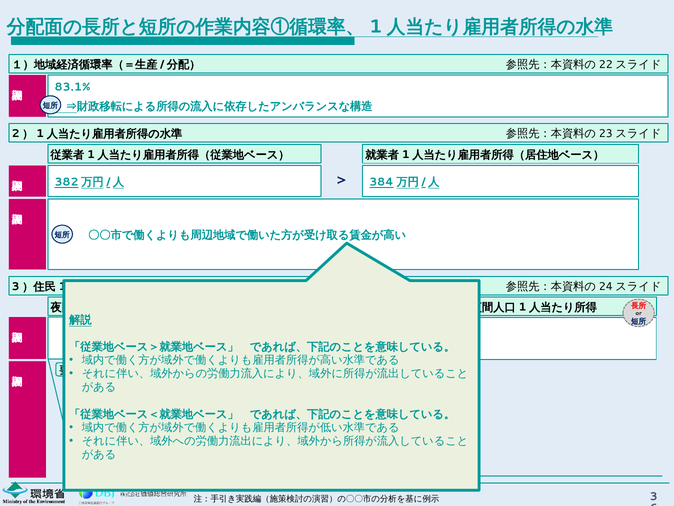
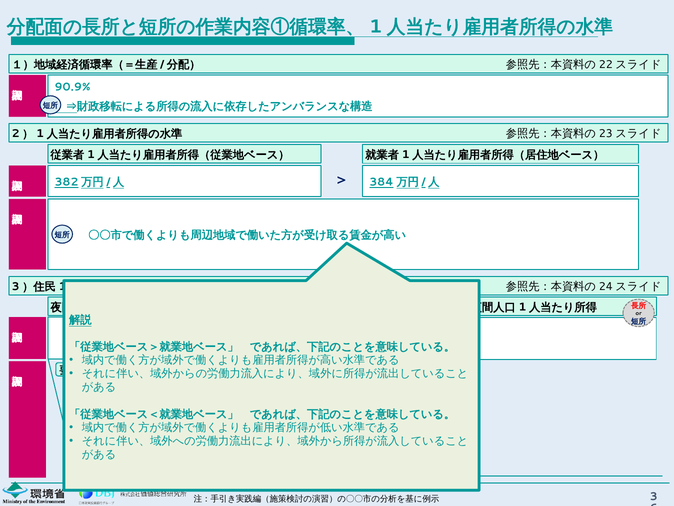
83.1%: 83.1% -> 90.9%
